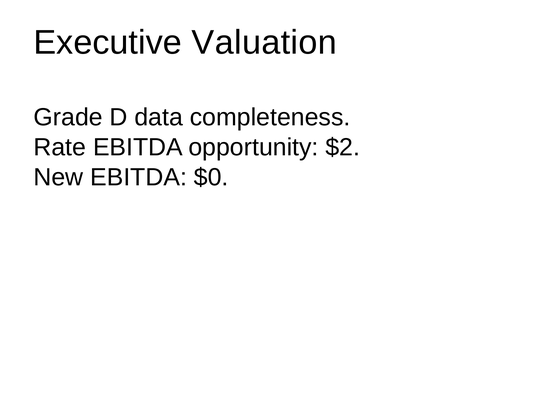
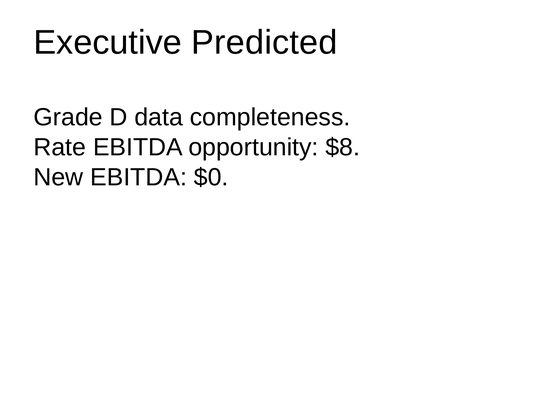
Valuation: Valuation -> Predicted
$2: $2 -> $8
